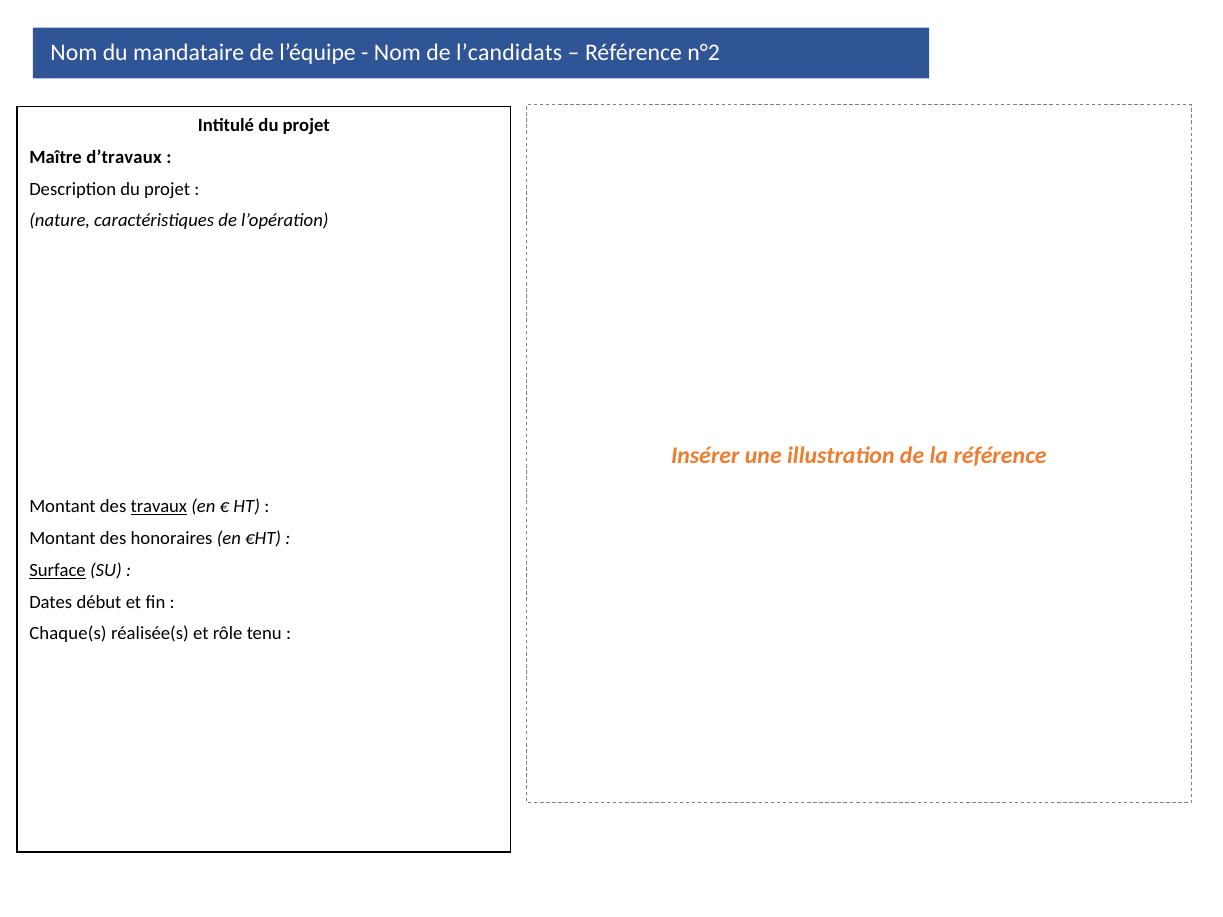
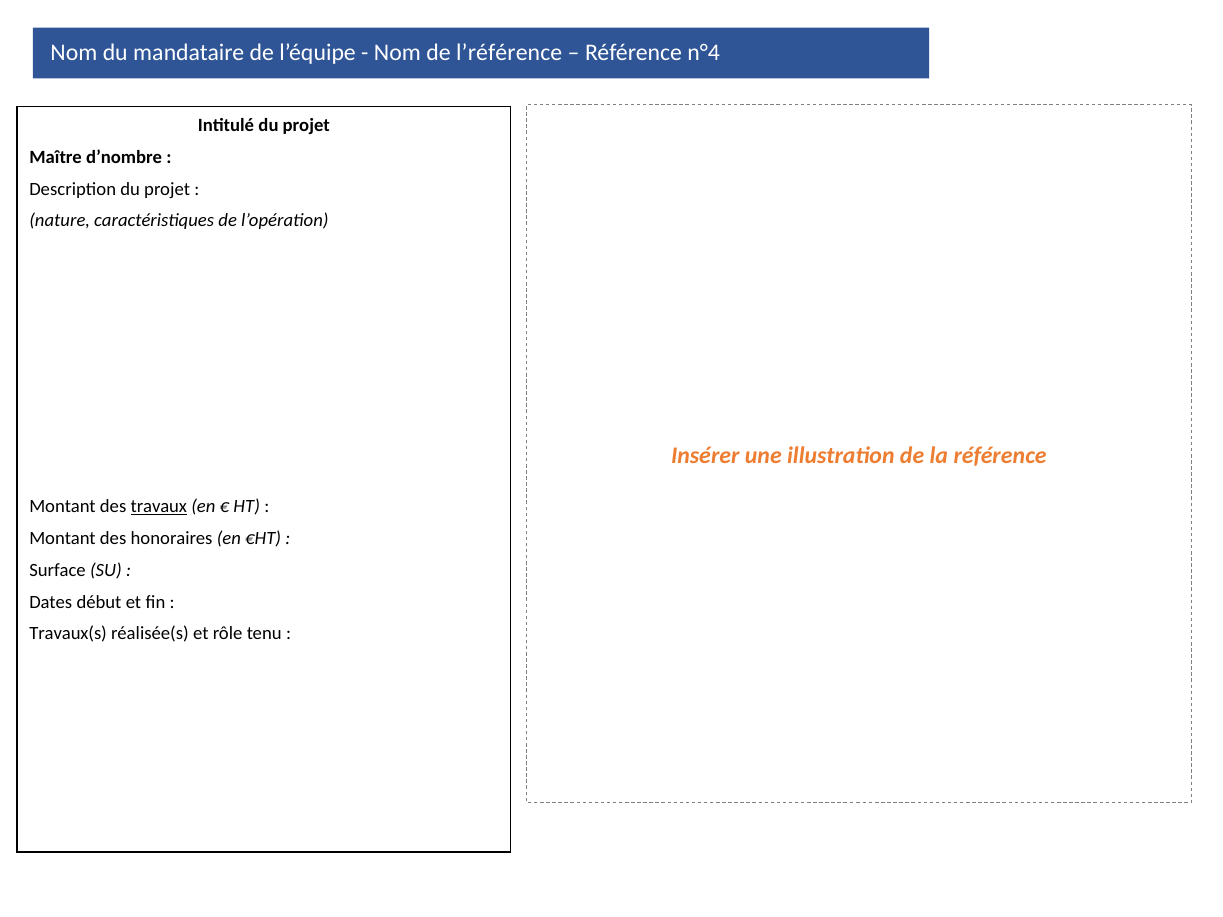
l’candidats: l’candidats -> l’référence
n°2: n°2 -> n°4
d’travaux: d’travaux -> d’nombre
Surface underline: present -> none
Chaque(s: Chaque(s -> Travaux(s
